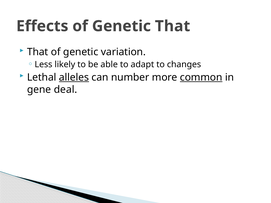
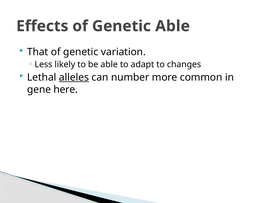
Genetic That: That -> Able
common underline: present -> none
deal: deal -> here
